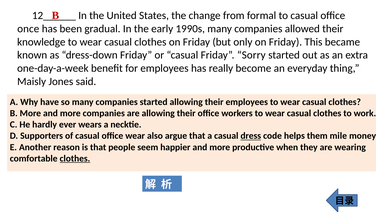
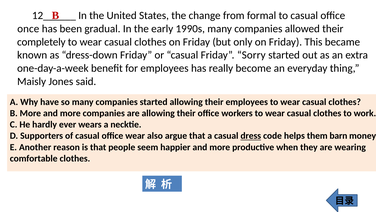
knowledge: knowledge -> completely
mile: mile -> barn
clothes at (75, 158) underline: present -> none
